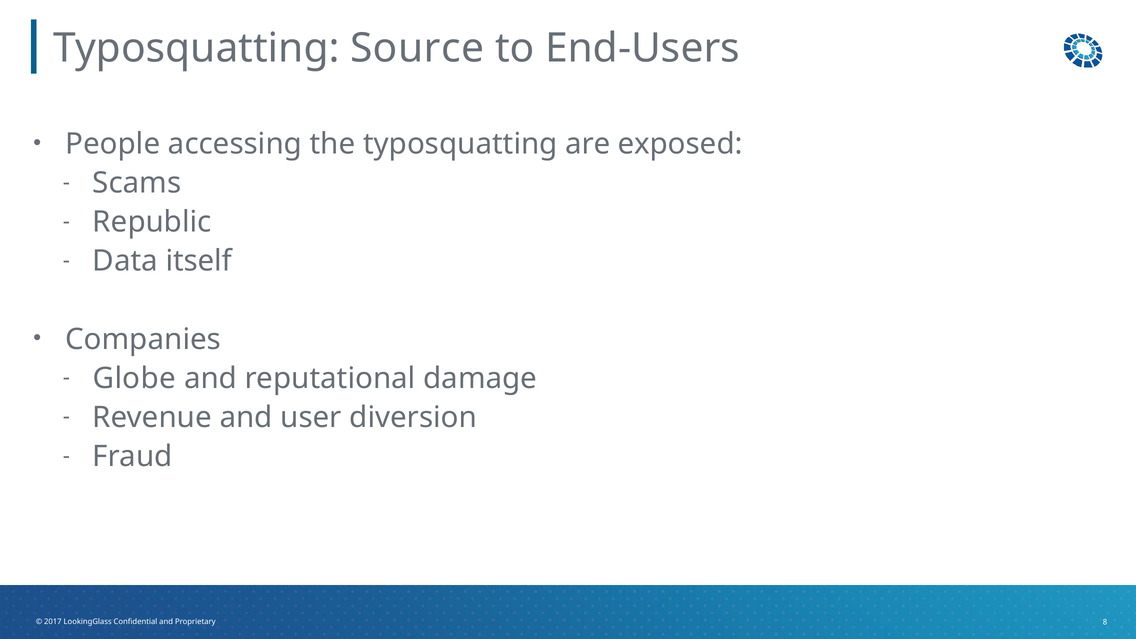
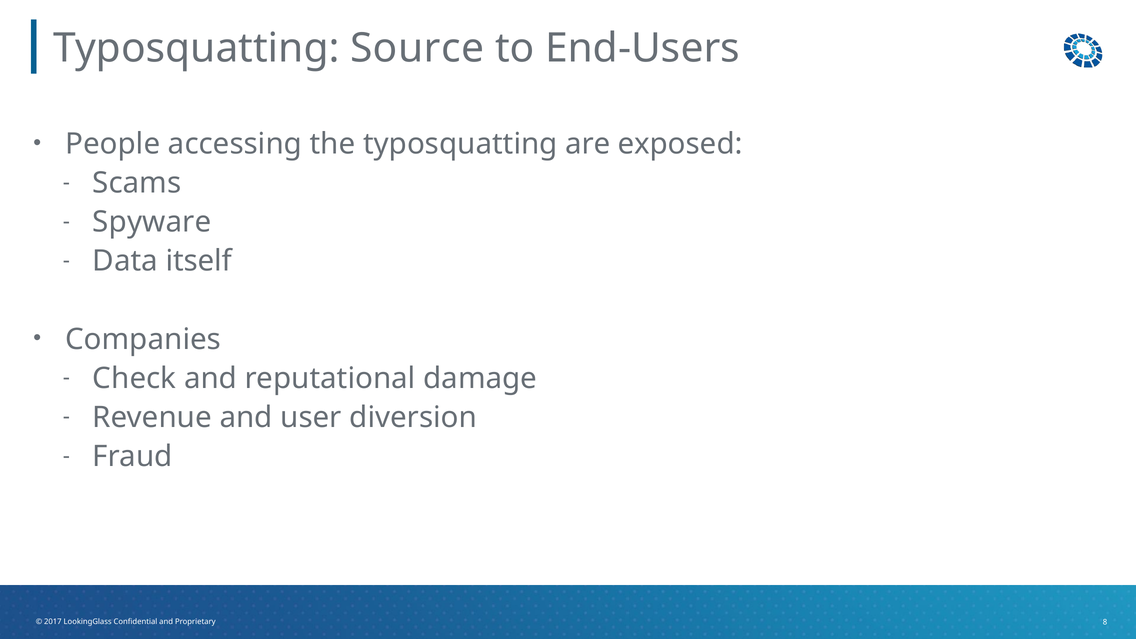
Republic: Republic -> Spyware
Globe: Globe -> Check
